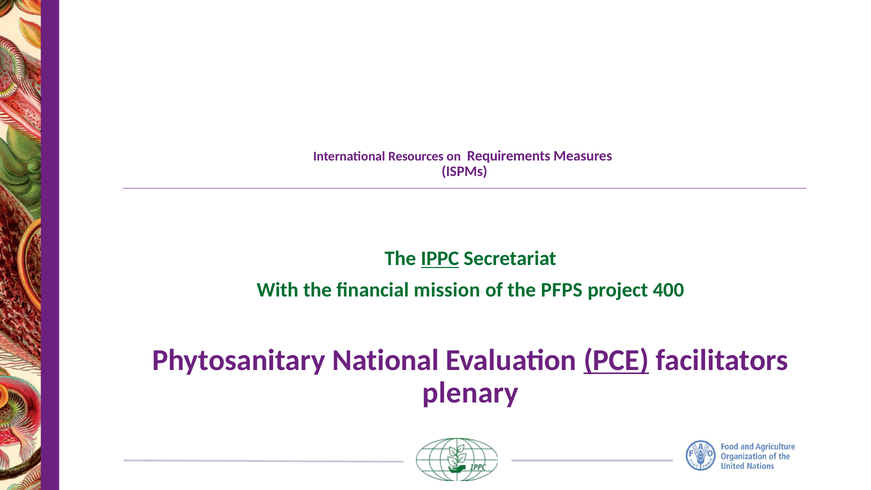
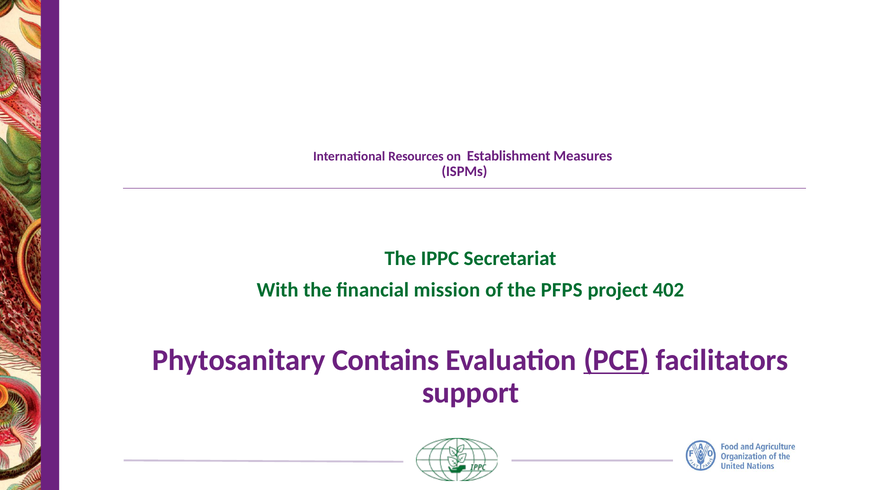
Requirements: Requirements -> Establishment
IPPC underline: present -> none
400: 400 -> 402
National: National -> Contains
plenary: plenary -> support
